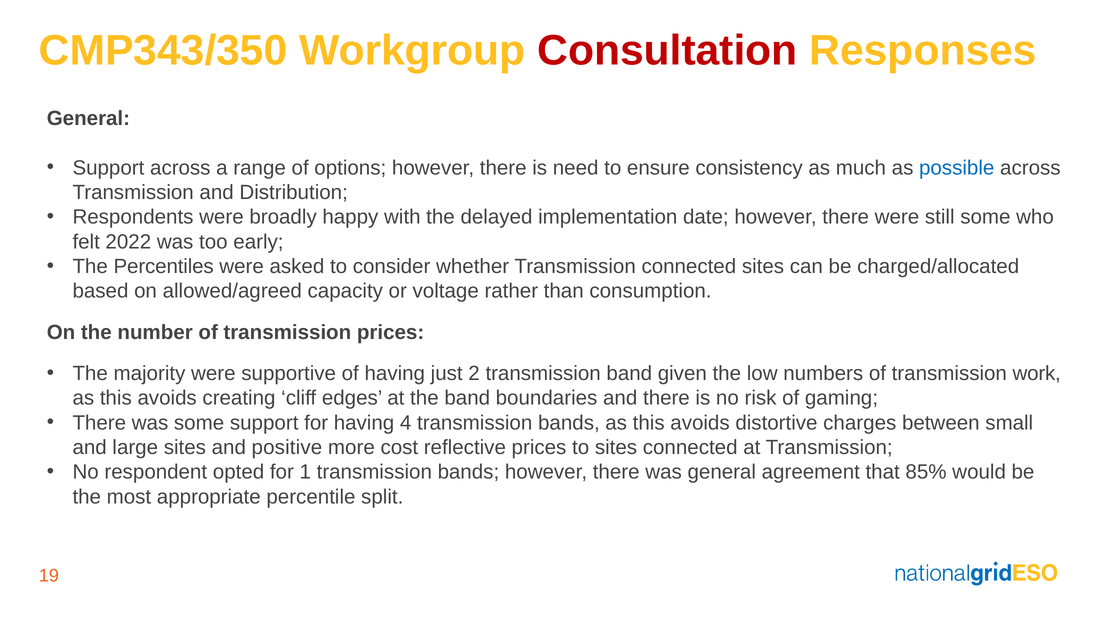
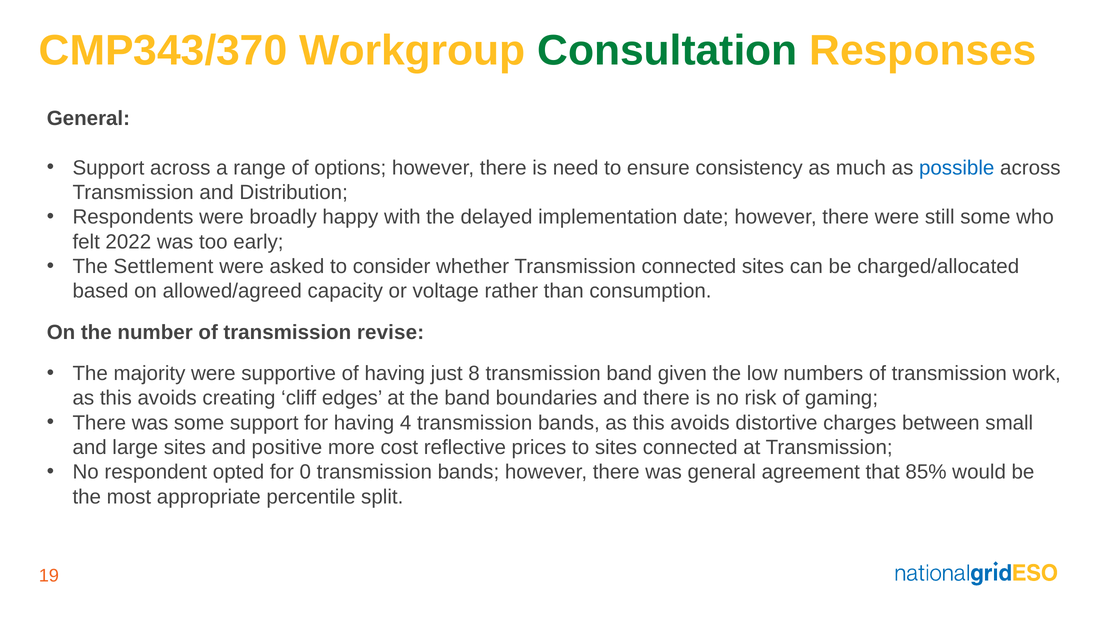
CMP343/350: CMP343/350 -> CMP343/370
Consultation colour: red -> green
Percentiles: Percentiles -> Settlement
transmission prices: prices -> revise
2: 2 -> 8
1: 1 -> 0
